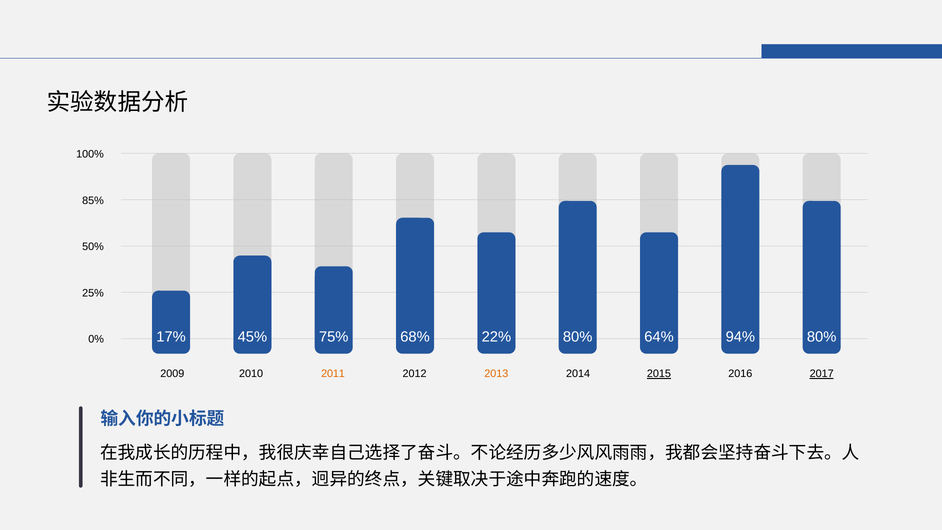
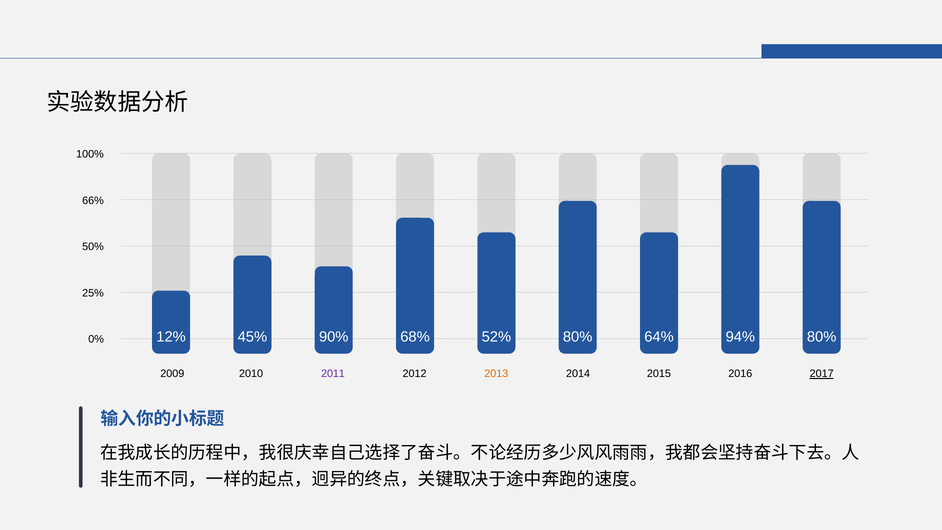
85%: 85% -> 66%
17%: 17% -> 12%
75%: 75% -> 90%
22%: 22% -> 52%
2011 colour: orange -> purple
2015 underline: present -> none
